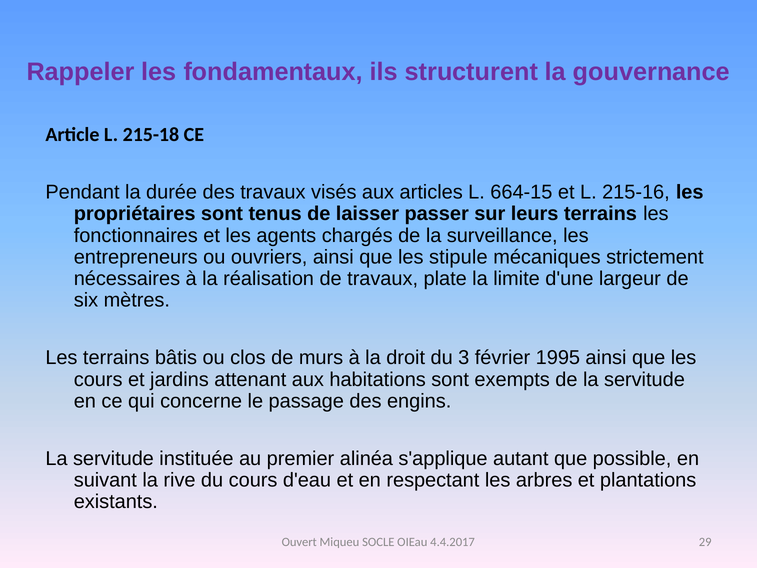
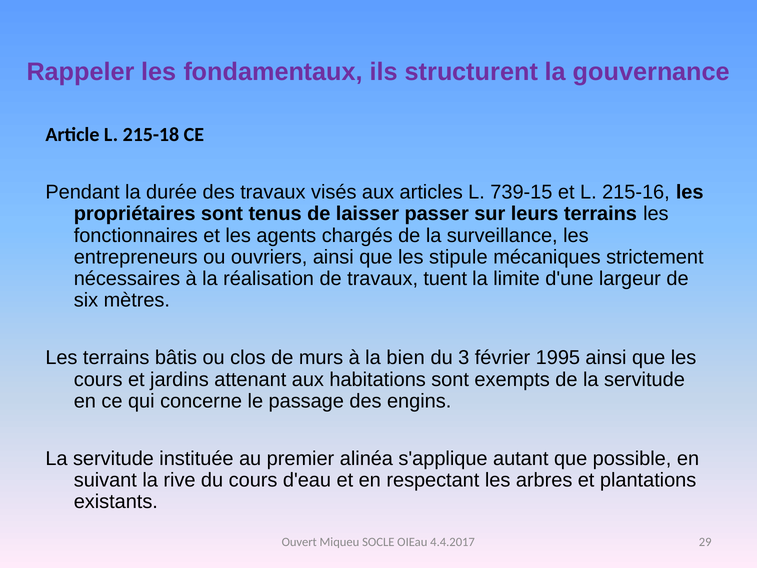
664-15: 664-15 -> 739-15
plate: plate -> tuent
droit: droit -> bien
